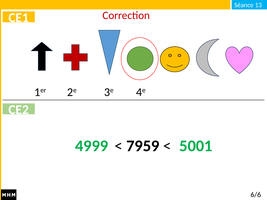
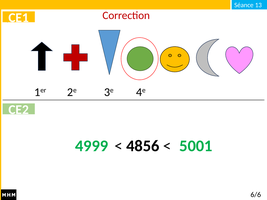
7959: 7959 -> 4856
